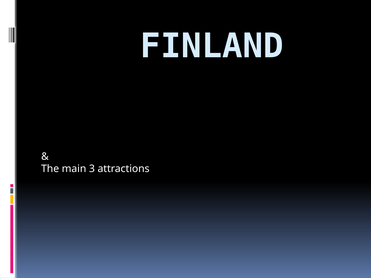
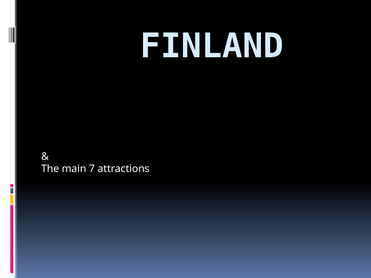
3: 3 -> 7
